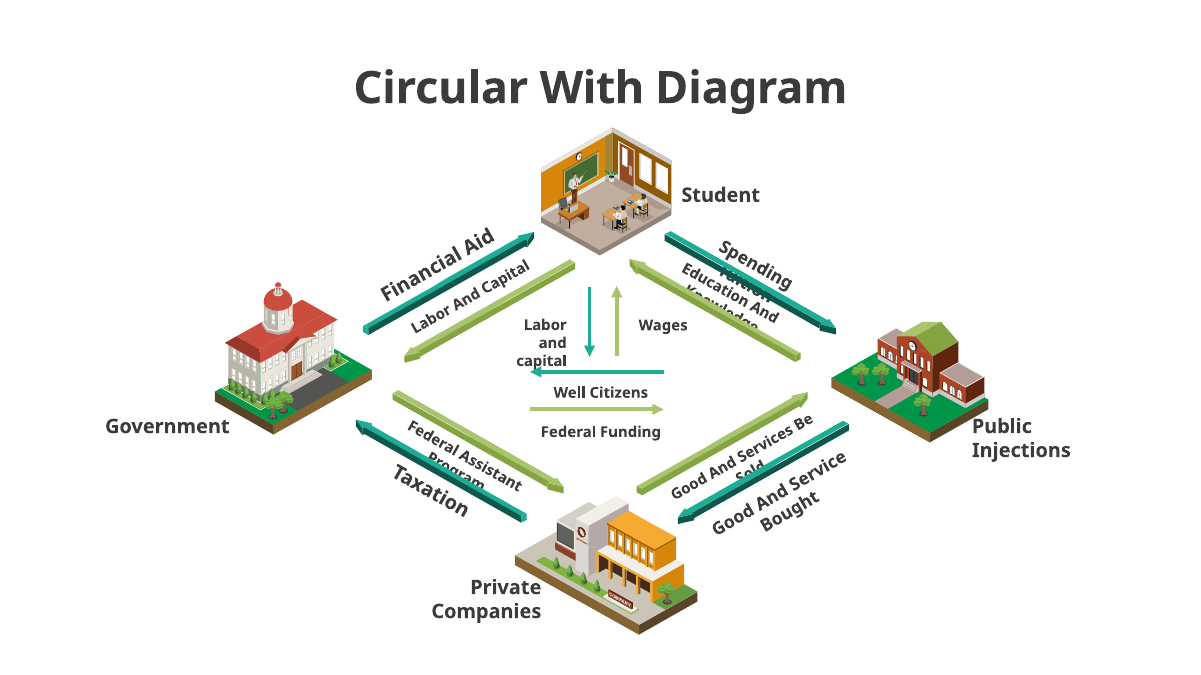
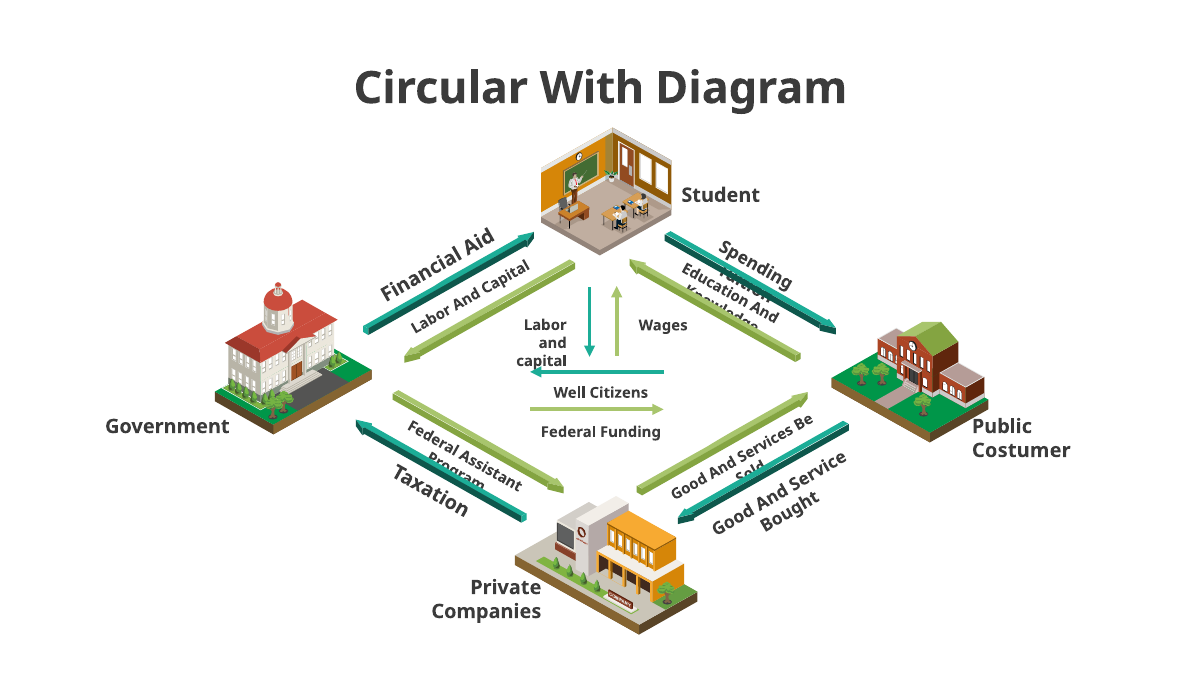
Injections: Injections -> Costumer
